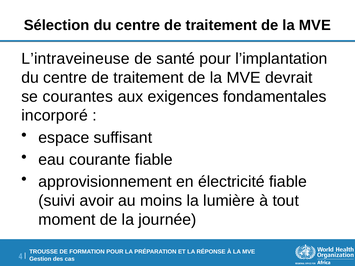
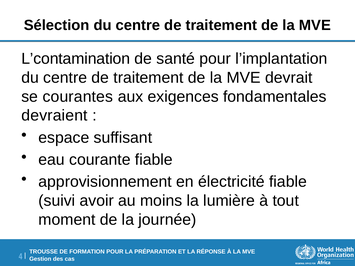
L’intraveineuse: L’intraveineuse -> L’contamination
incorporé: incorporé -> devraient
